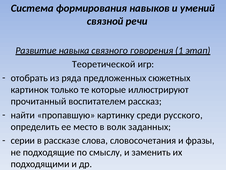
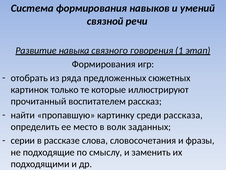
Теоретической at (104, 64): Теоретической -> Формирования
русского: русского -> рассказа
